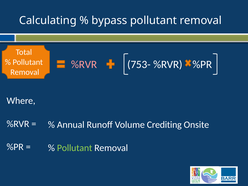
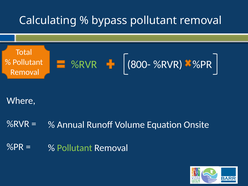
%RVR at (84, 64) colour: pink -> light green
753-: 753- -> 800-
Crediting: Crediting -> Equation
